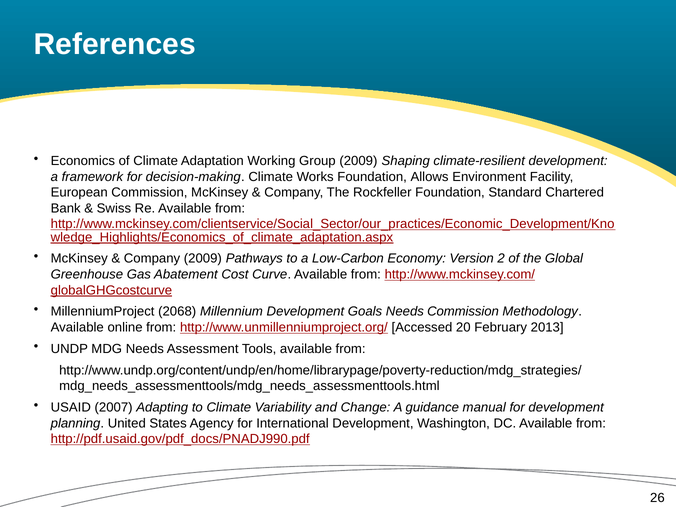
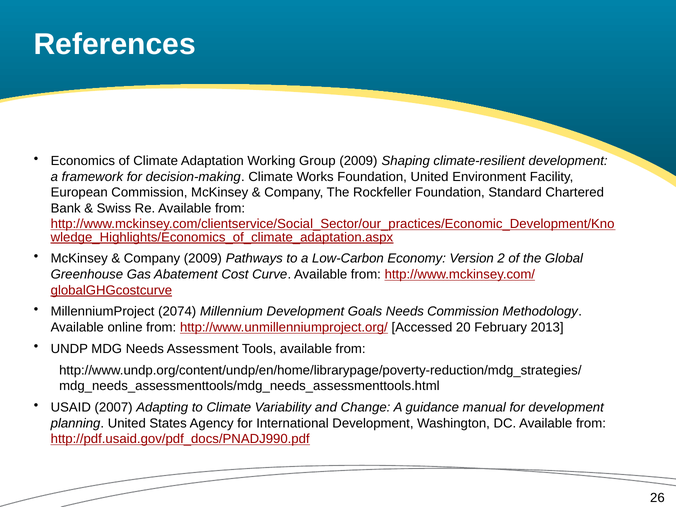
Foundation Allows: Allows -> United
2068: 2068 -> 2074
